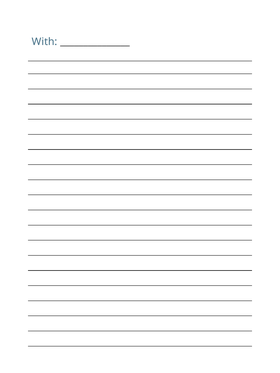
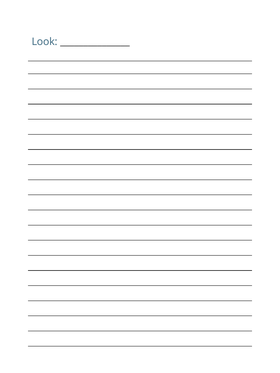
With: With -> Look
